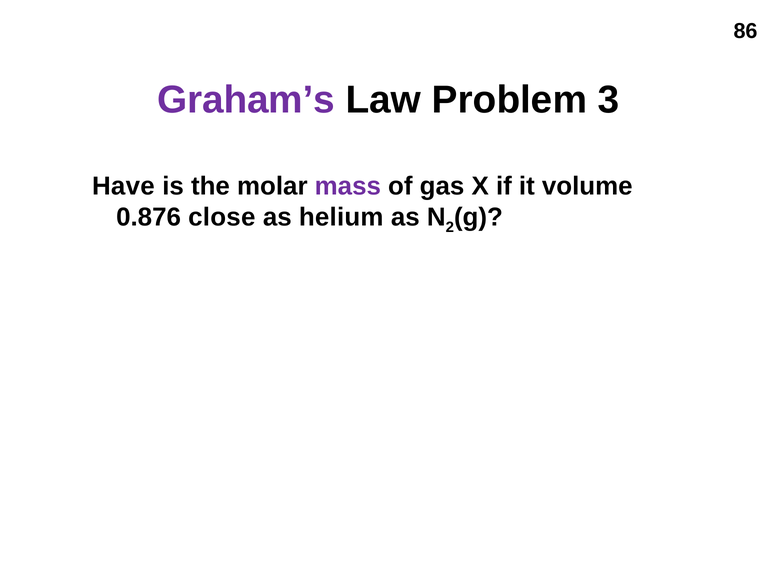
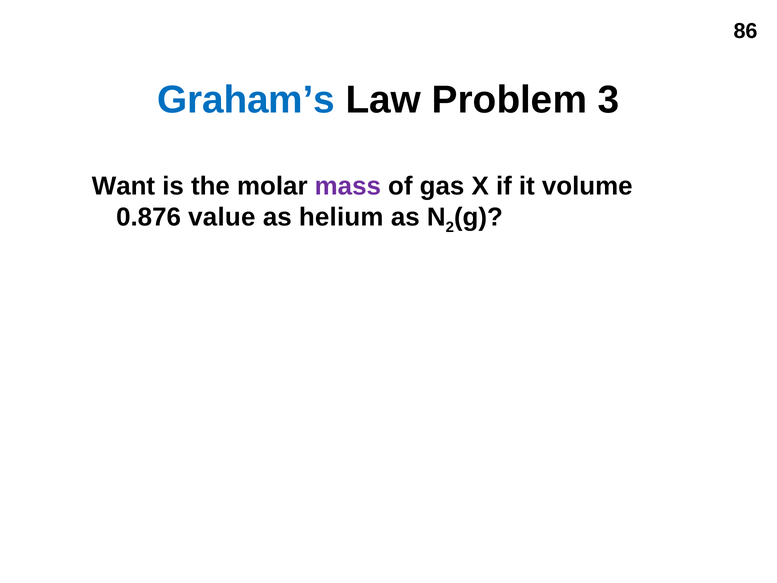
Graham’s colour: purple -> blue
Have: Have -> Want
close: close -> value
